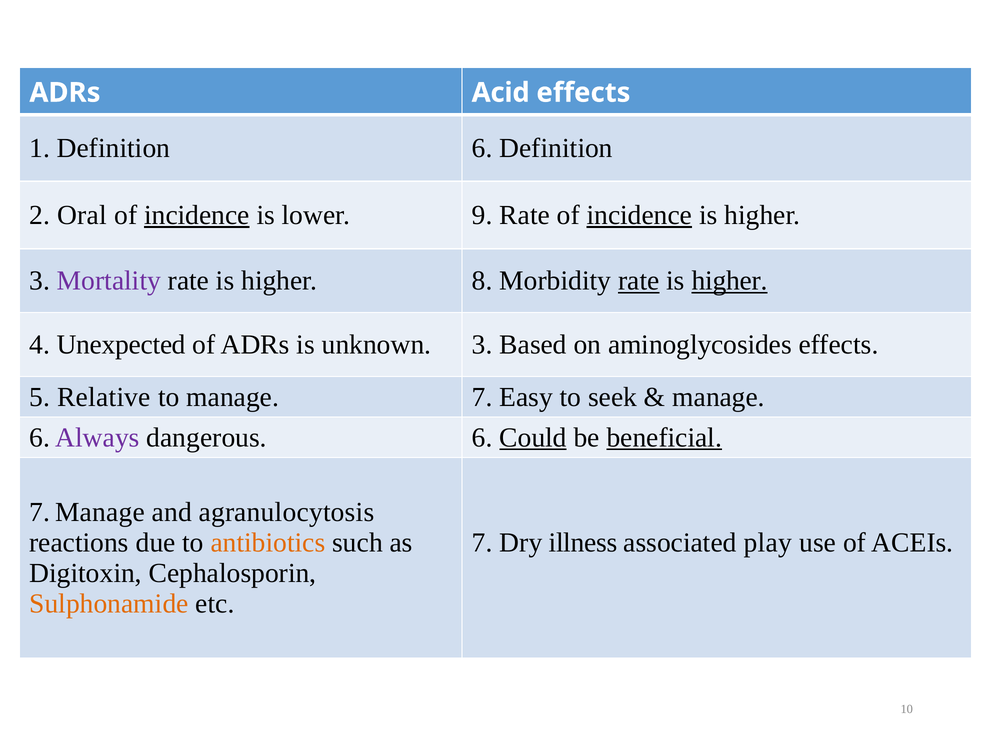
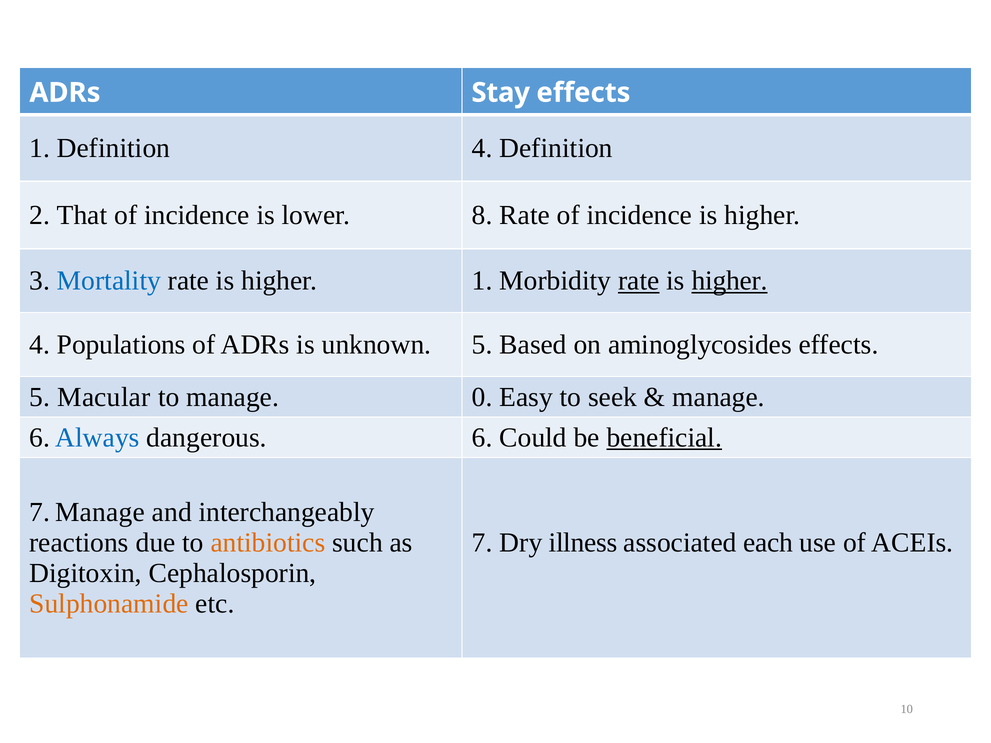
Acid: Acid -> Stay
Definition 6: 6 -> 4
Oral: Oral -> That
incidence at (197, 215) underline: present -> none
9: 9 -> 8
incidence at (639, 215) underline: present -> none
Mortality colour: purple -> blue
higher 8: 8 -> 1
Unexpected: Unexpected -> Populations
unknown 3: 3 -> 5
Relative: Relative -> Macular
manage 7: 7 -> 0
Always colour: purple -> blue
Could underline: present -> none
agranulocytosis: agranulocytosis -> interchangeably
play: play -> each
